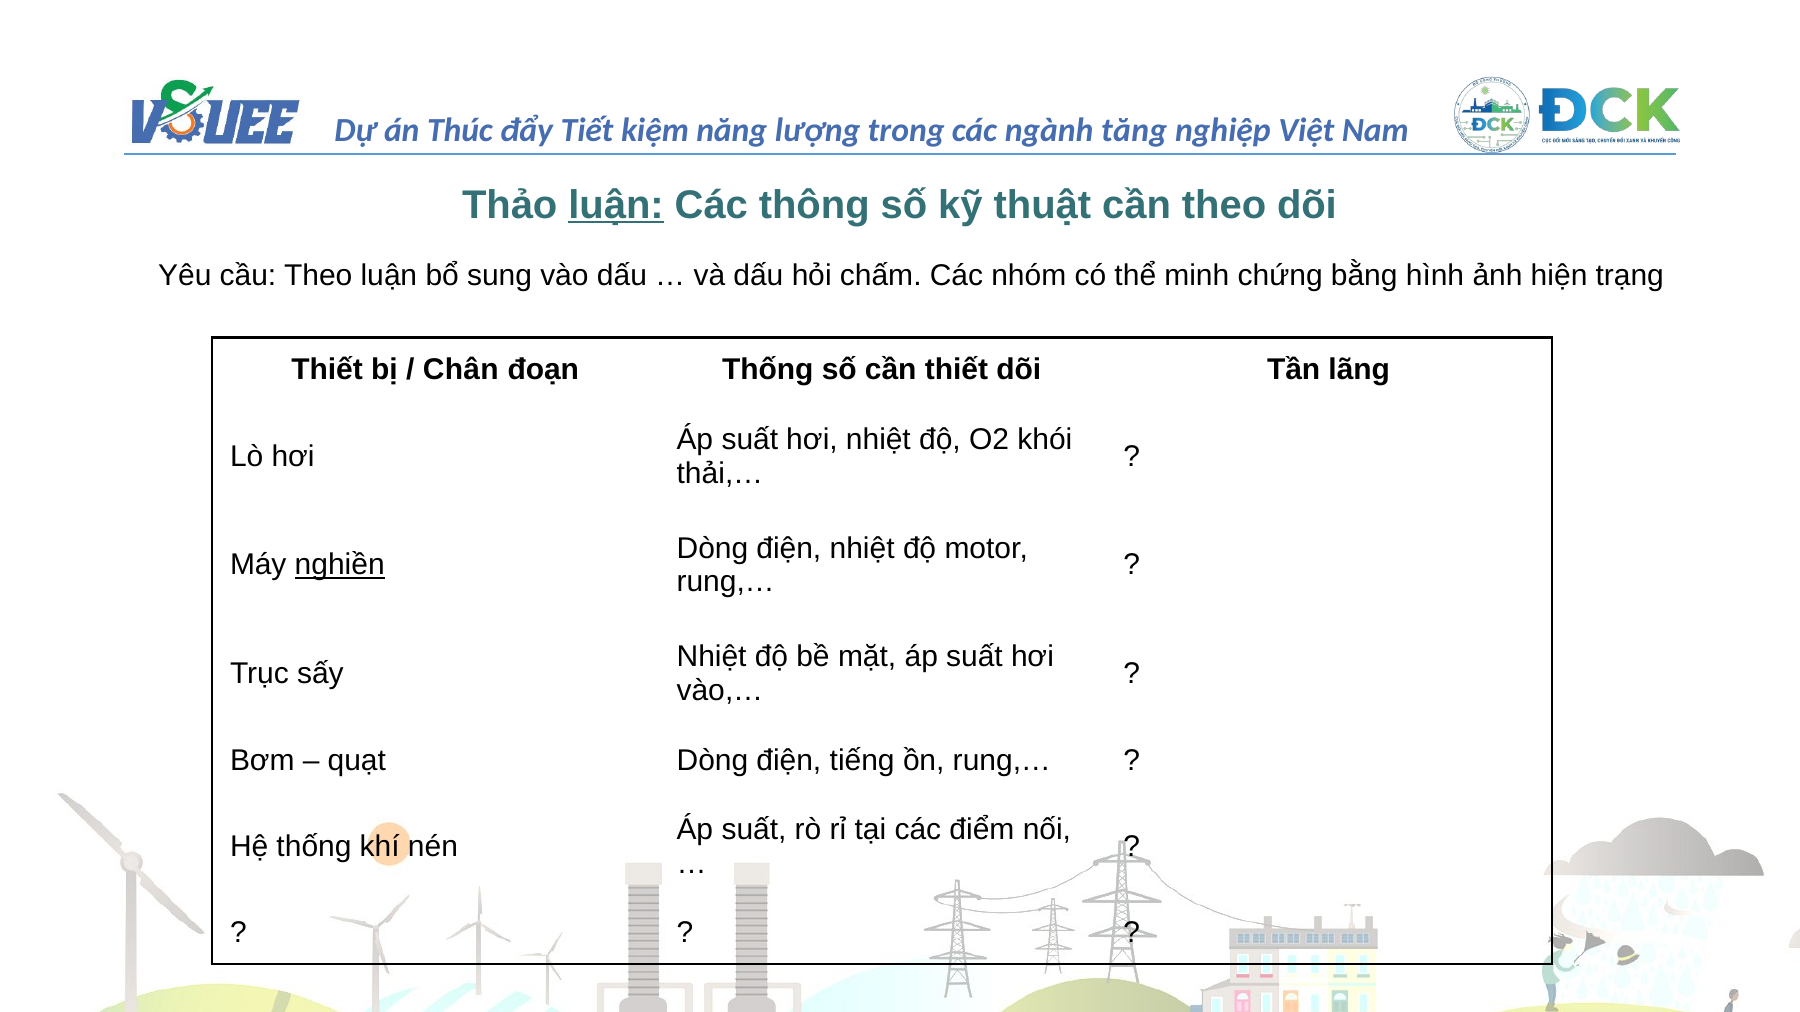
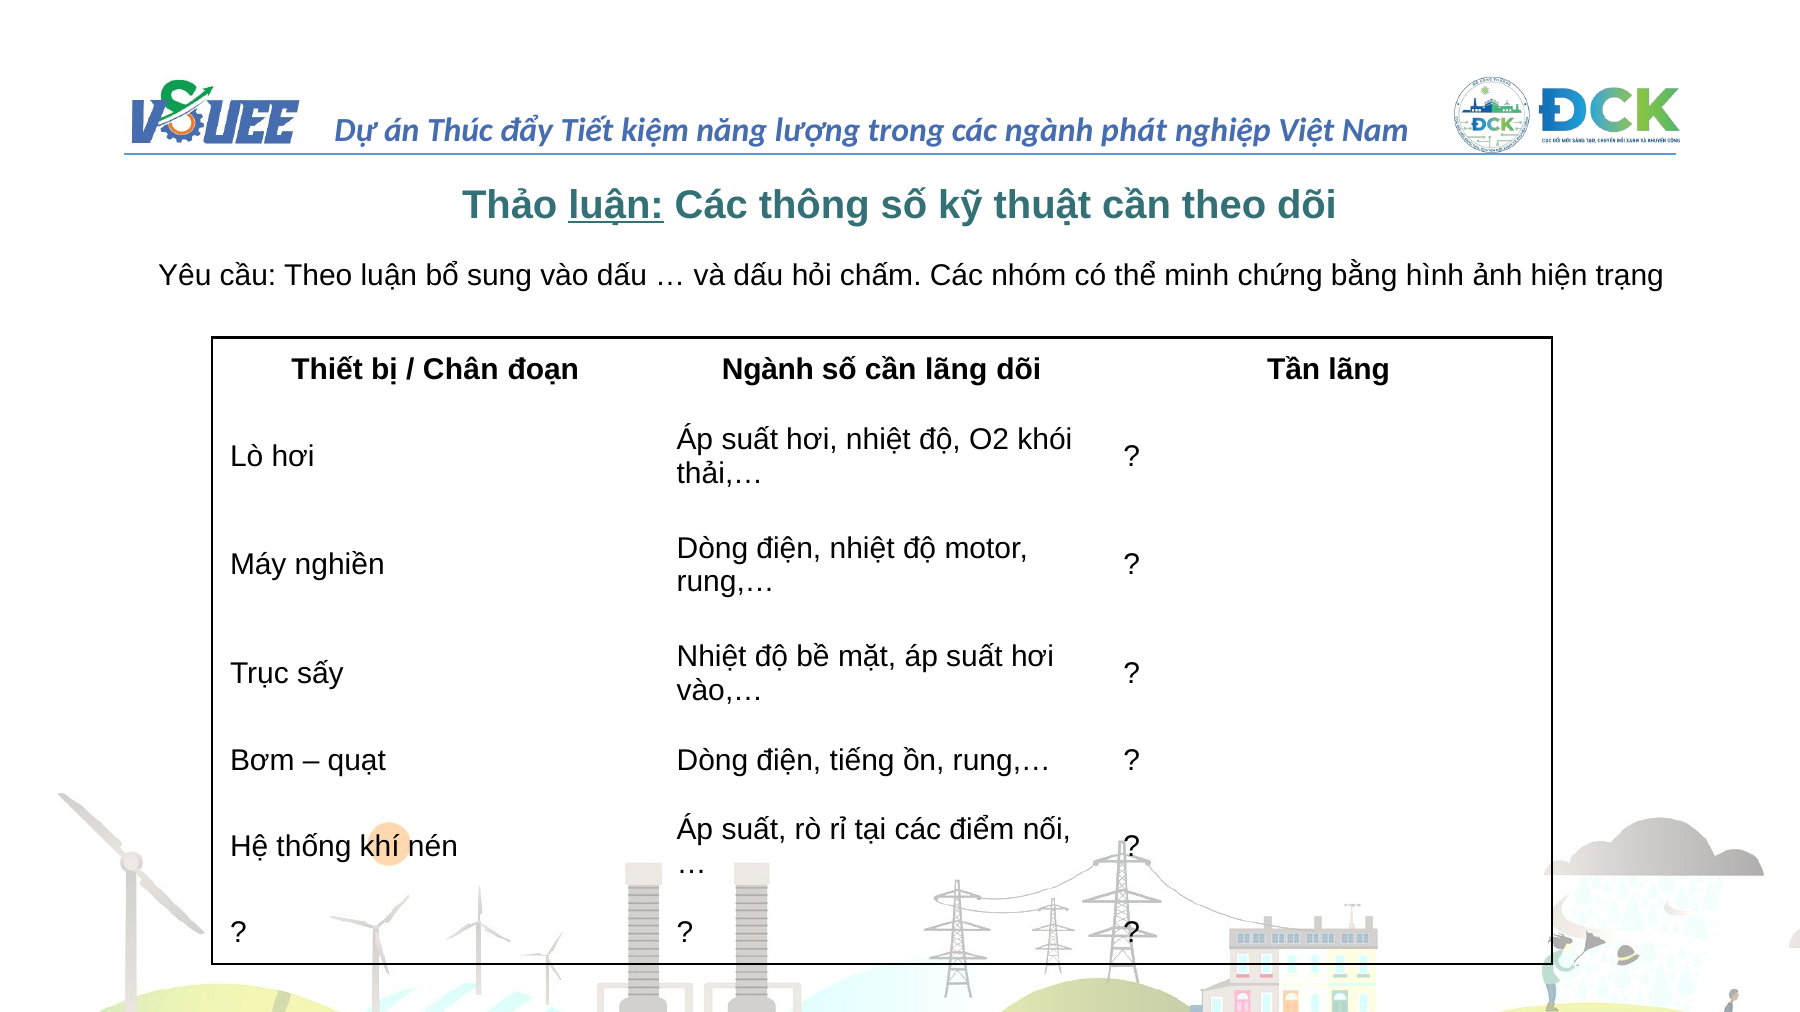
tăng: tăng -> phát
đoạn Thống: Thống -> Ngành
cần thiết: thiết -> lãng
nghiền underline: present -> none
